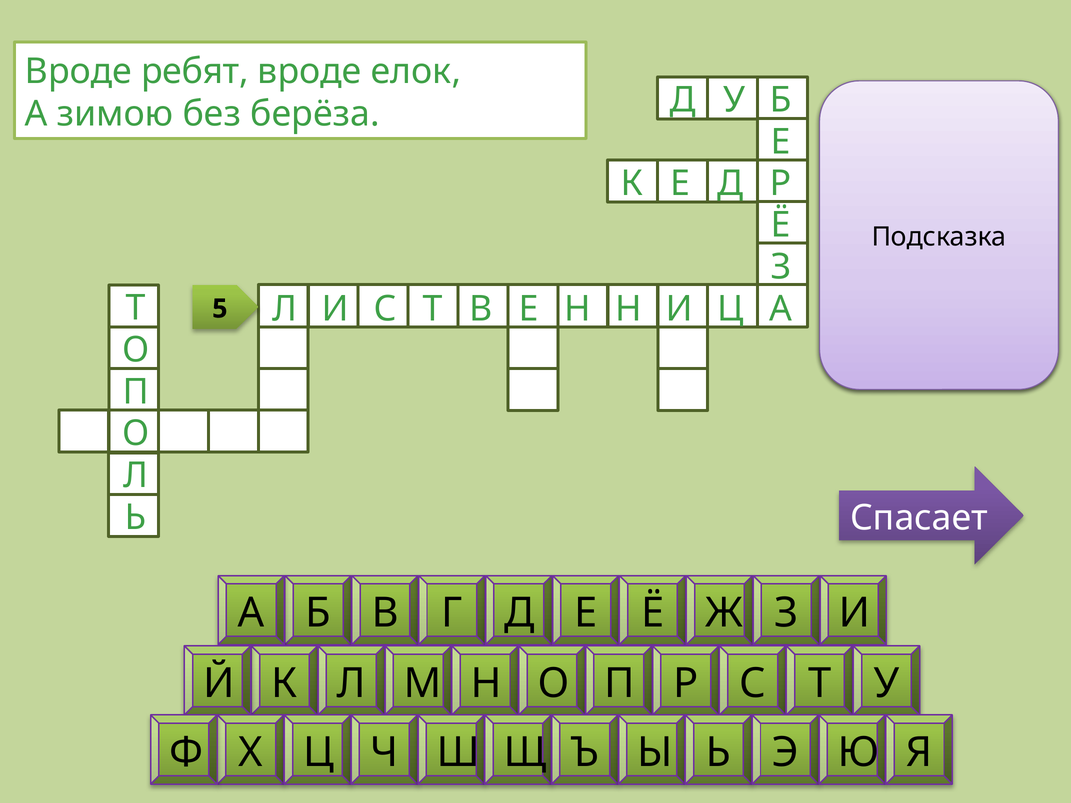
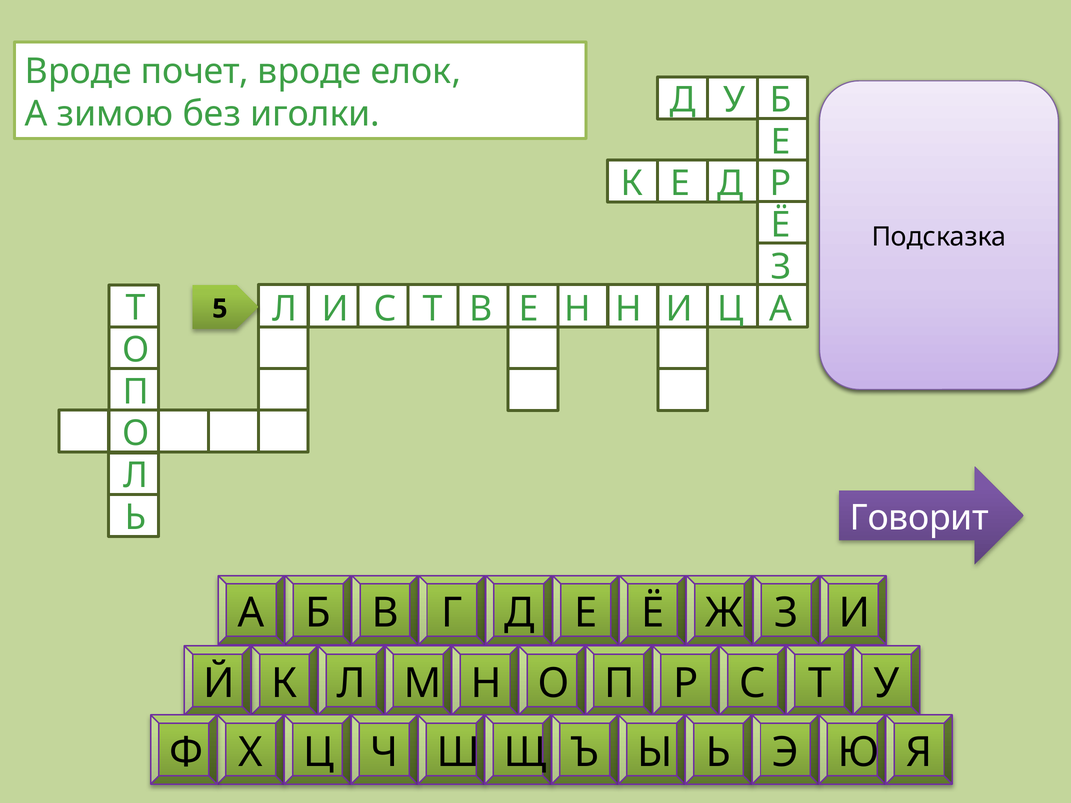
ребят: ребят -> почет
берёза: берёза -> иголки
Спасает: Спасает -> Говорит
